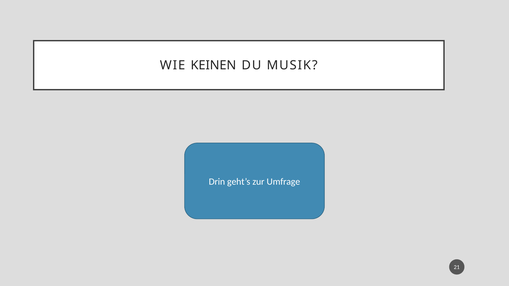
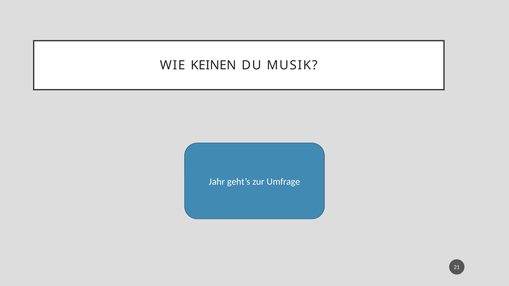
Drin: Drin -> Jahr
